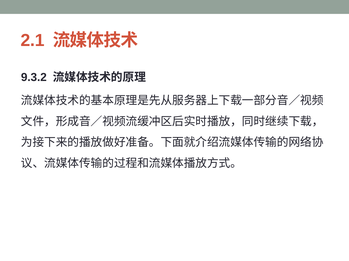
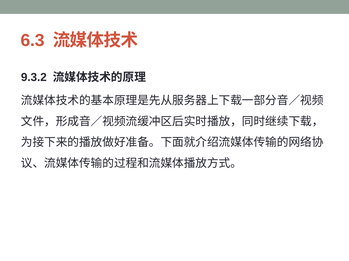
2.1: 2.1 -> 6.3
